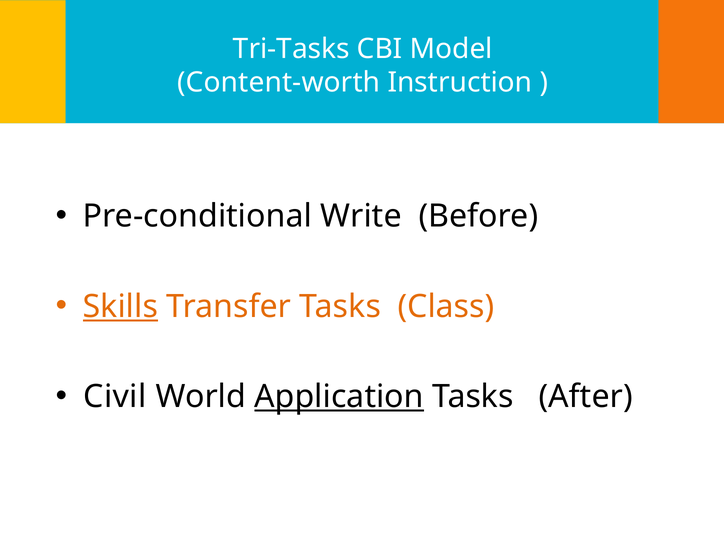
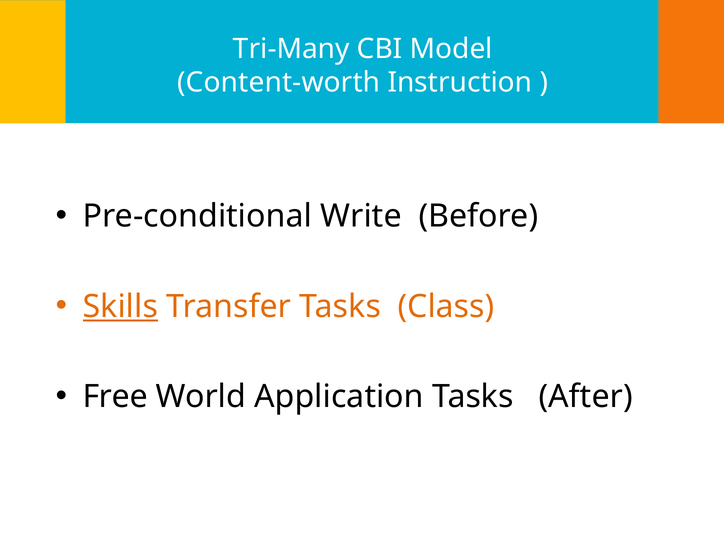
Tri-Tasks: Tri-Tasks -> Tri-Many
Civil: Civil -> Free
Application underline: present -> none
